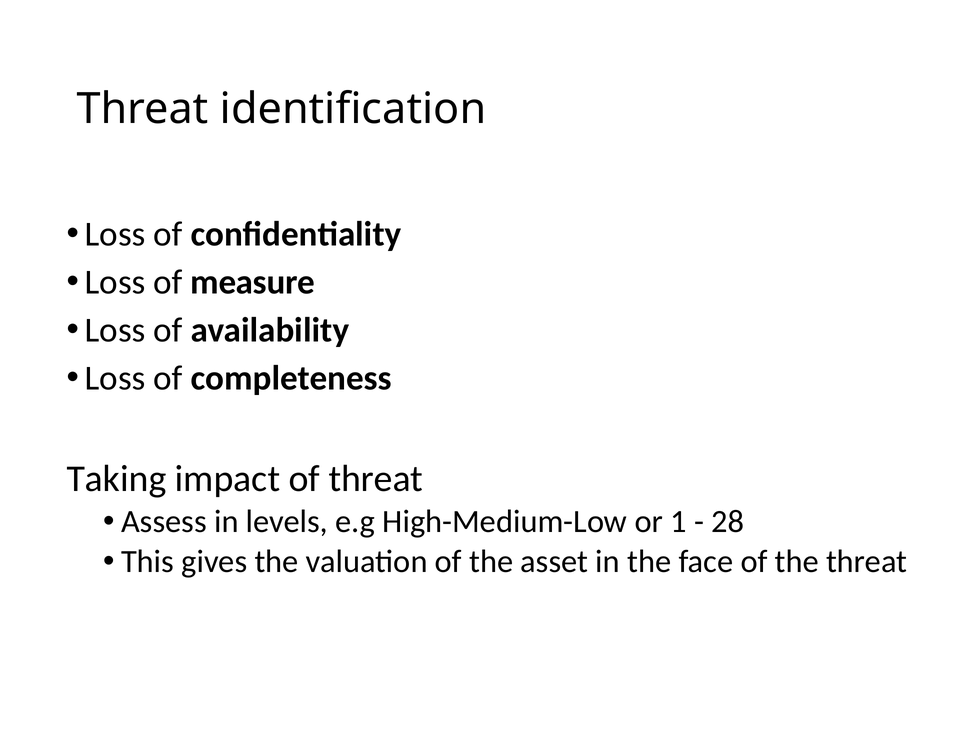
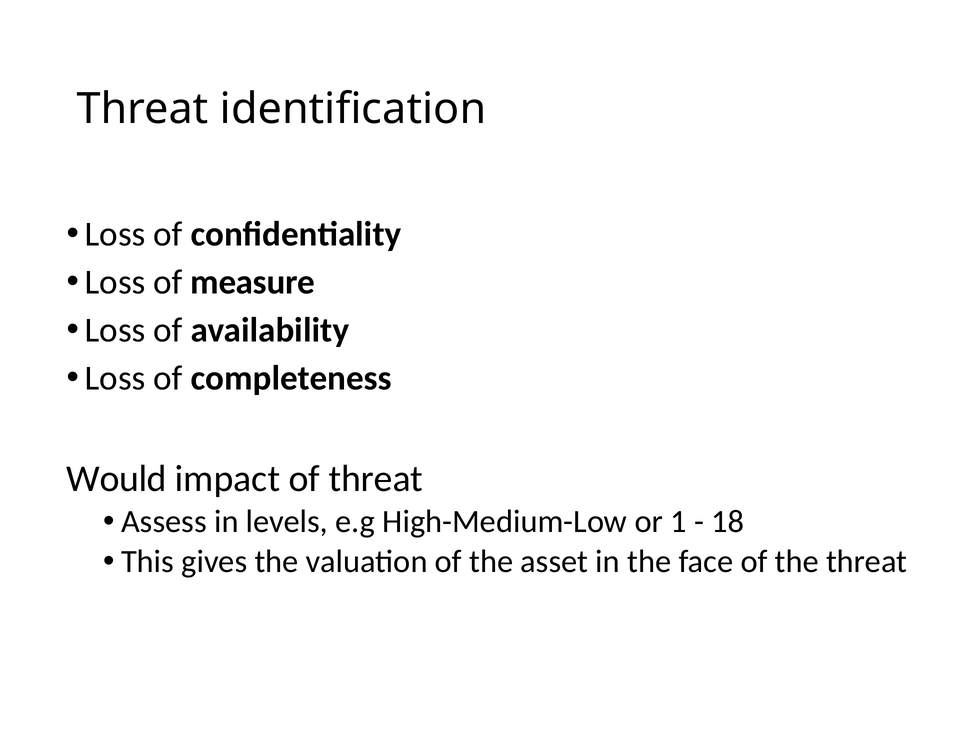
Taking: Taking -> Would
28: 28 -> 18
